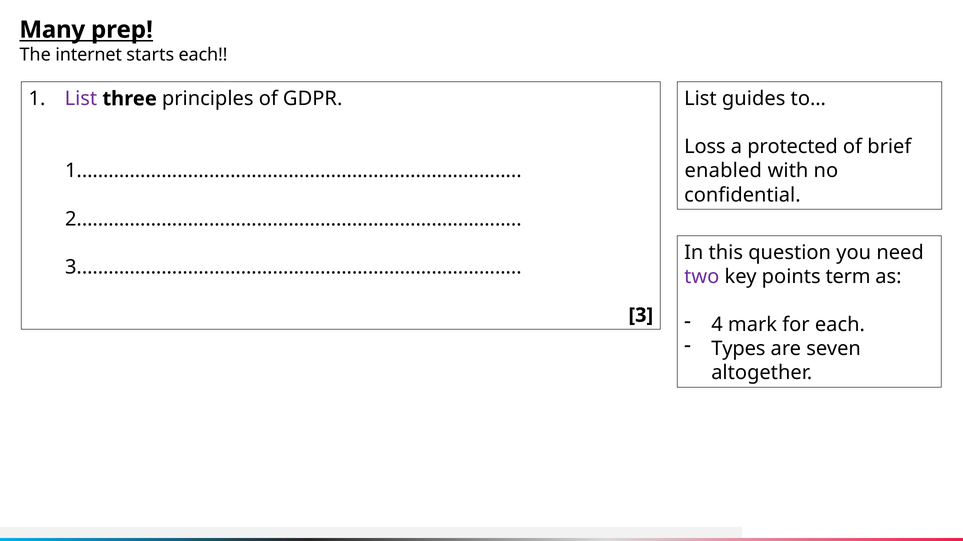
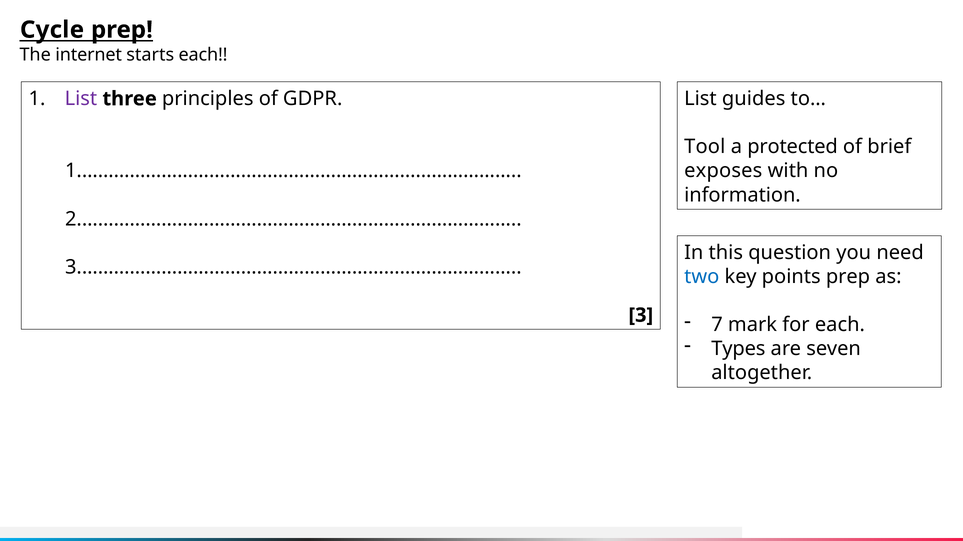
Many: Many -> Cycle
Loss: Loss -> Tool
enabled: enabled -> exposes
confidential: confidential -> information
two colour: purple -> blue
points term: term -> prep
4: 4 -> 7
